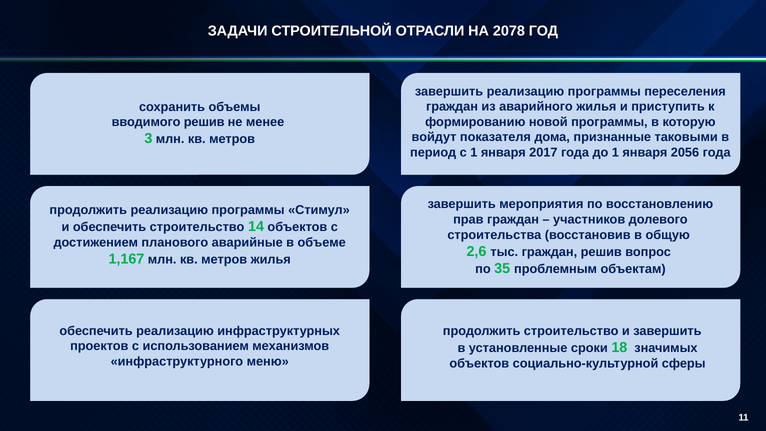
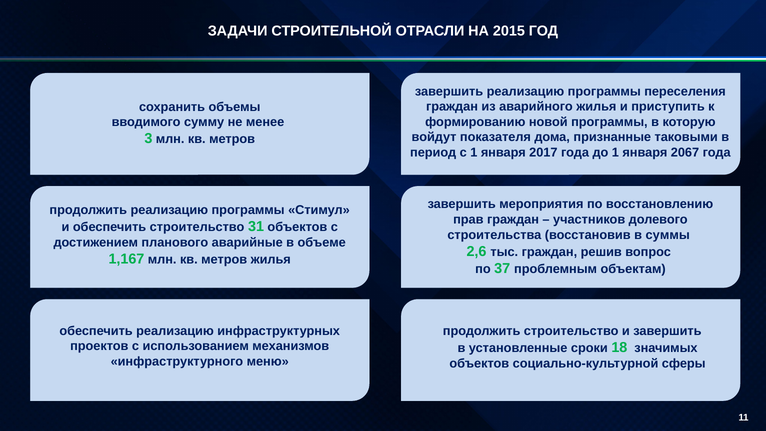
2078: 2078 -> 2015
вводимого решив: решив -> сумму
2056: 2056 -> 2067
14: 14 -> 31
общую: общую -> суммы
35: 35 -> 37
